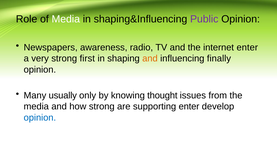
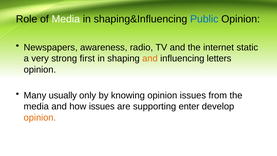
Public colour: purple -> blue
internet enter: enter -> static
finally: finally -> letters
knowing thought: thought -> opinion
how strong: strong -> issues
opinion at (40, 117) colour: blue -> orange
